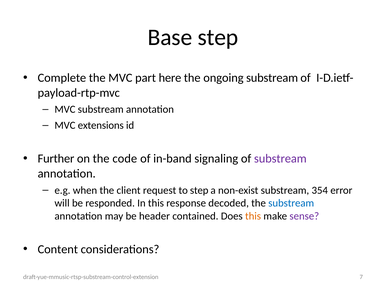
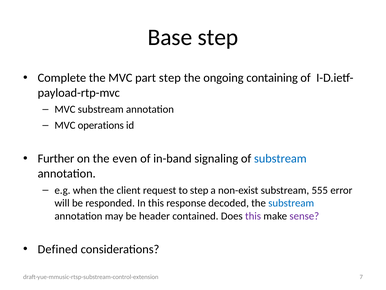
part here: here -> step
ongoing substream: substream -> containing
extensions: extensions -> operations
code: code -> even
substream at (280, 158) colour: purple -> blue
354: 354 -> 555
this at (253, 216) colour: orange -> purple
Content: Content -> Defined
